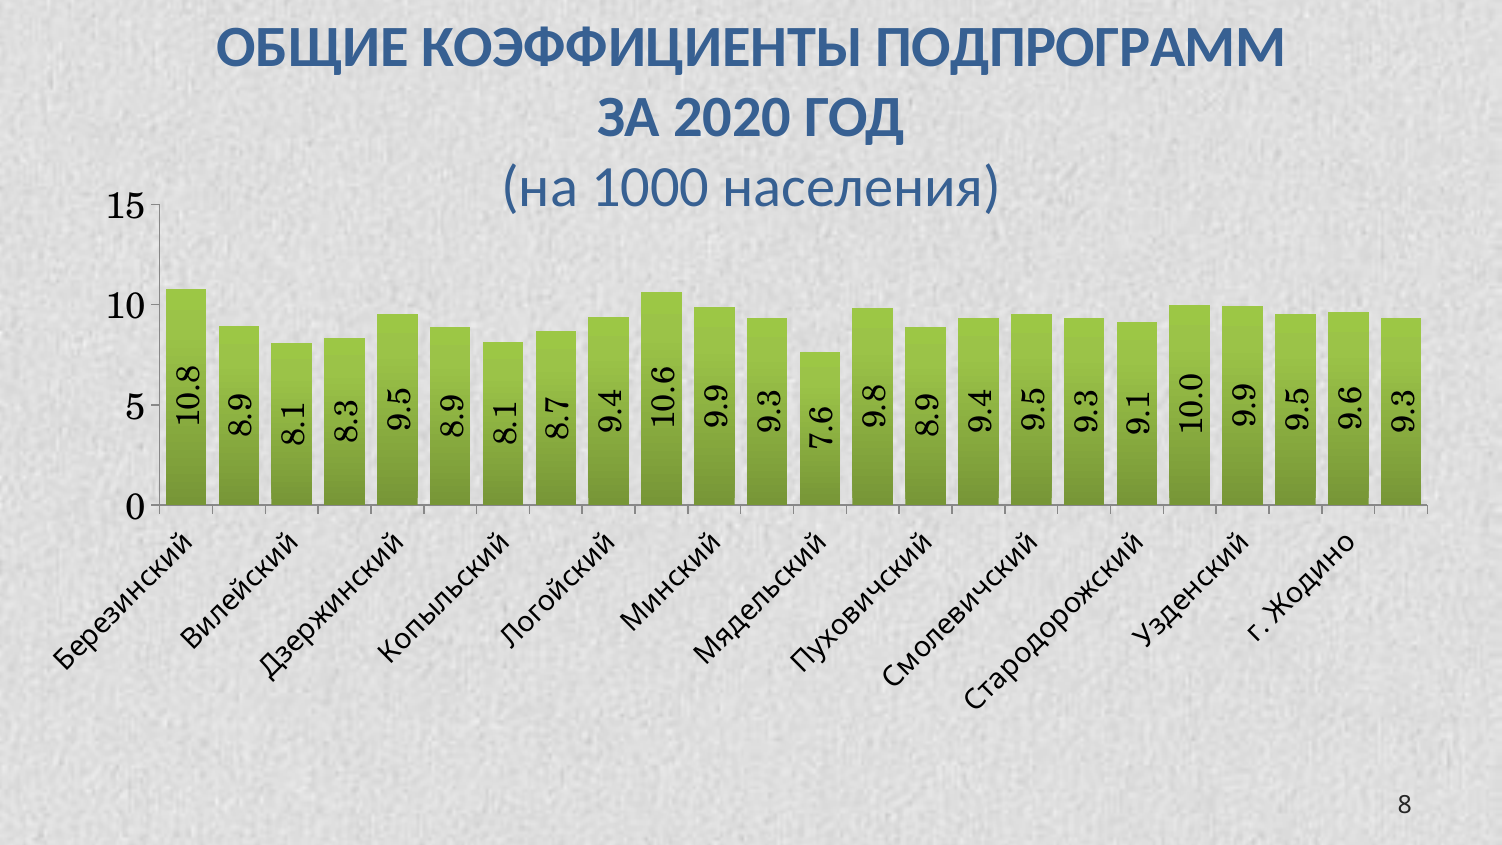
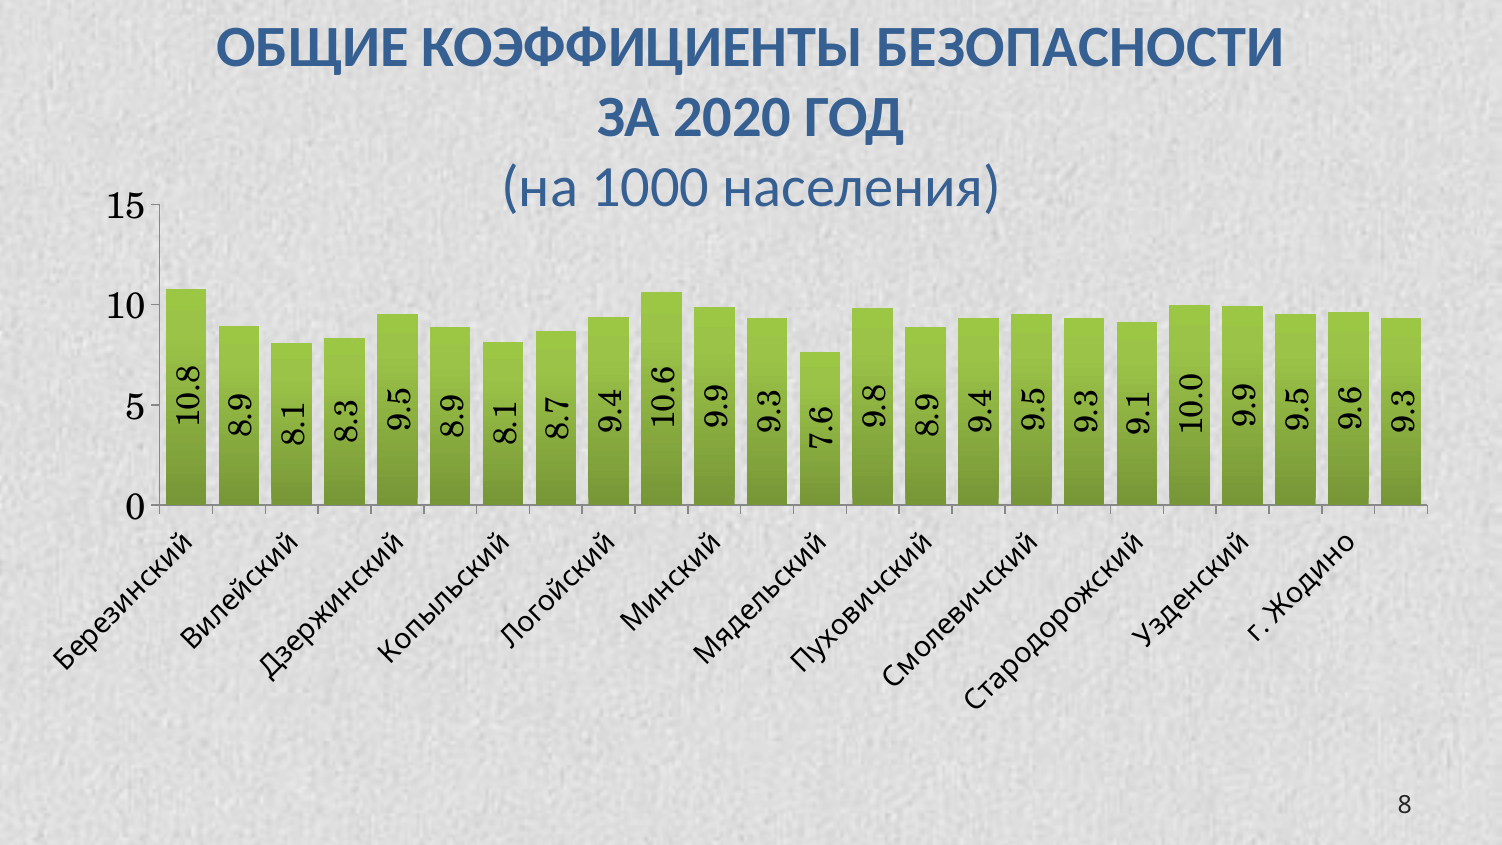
ПОДПРОГРАММ: ПОДПРОГРАММ -> БЕЗОПАСНОСТИ
